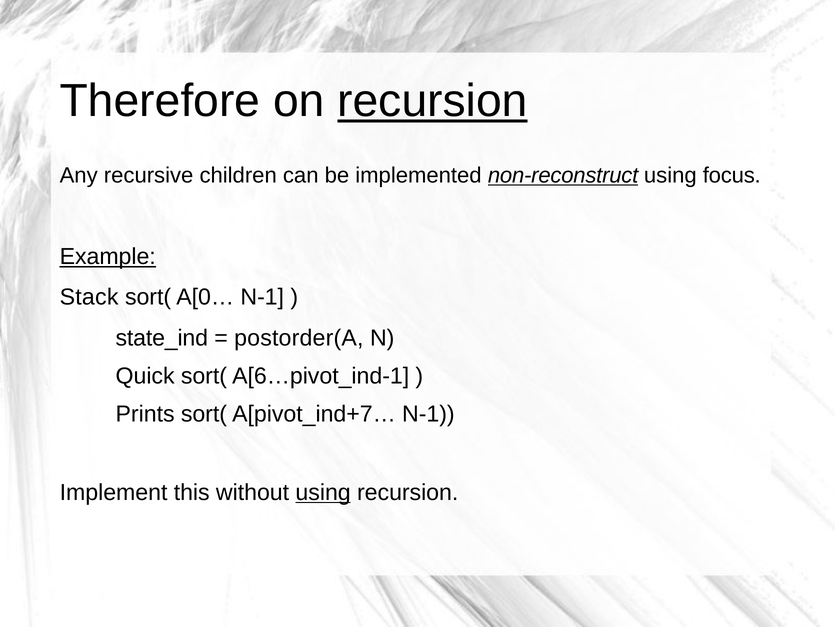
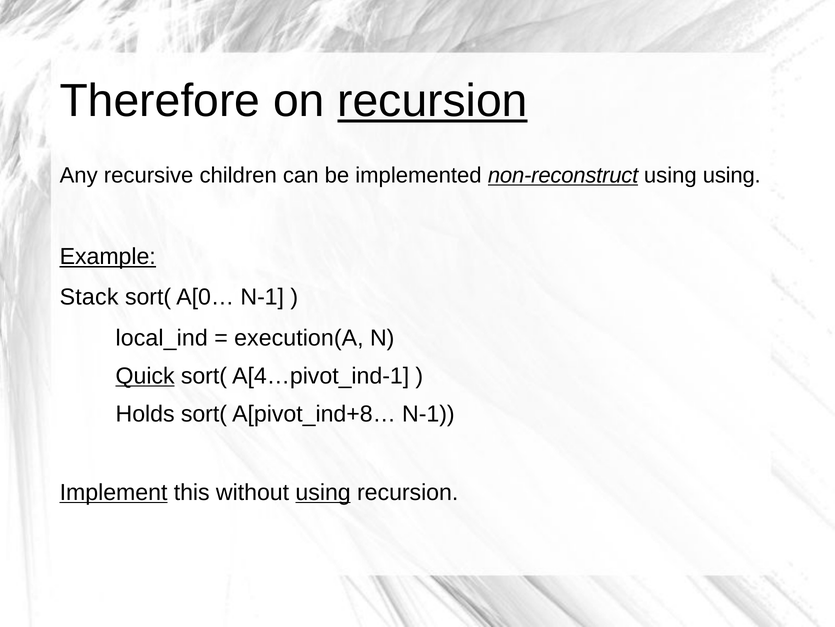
using focus: focus -> using
state_ind: state_ind -> local_ind
postorder(A: postorder(A -> execution(A
Quick underline: none -> present
A[6…pivot_ind-1: A[6…pivot_ind-1 -> A[4…pivot_ind-1
Prints: Prints -> Holds
A[pivot_ind+7…: A[pivot_ind+7… -> A[pivot_ind+8…
Implement underline: none -> present
